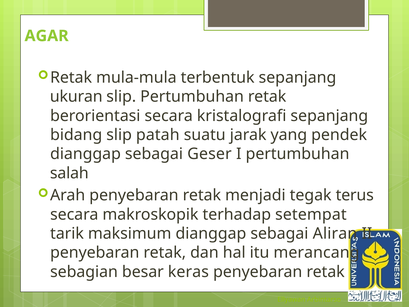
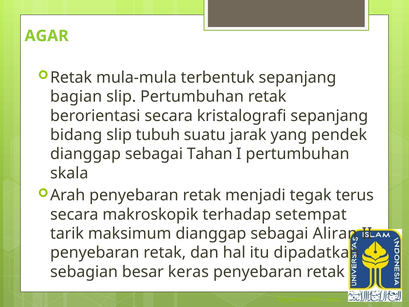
ukuran: ukuran -> bagian
patah: patah -> tubuh
Geser: Geser -> Tahan
salah: salah -> skala
merancang: merancang -> dipadatkan
